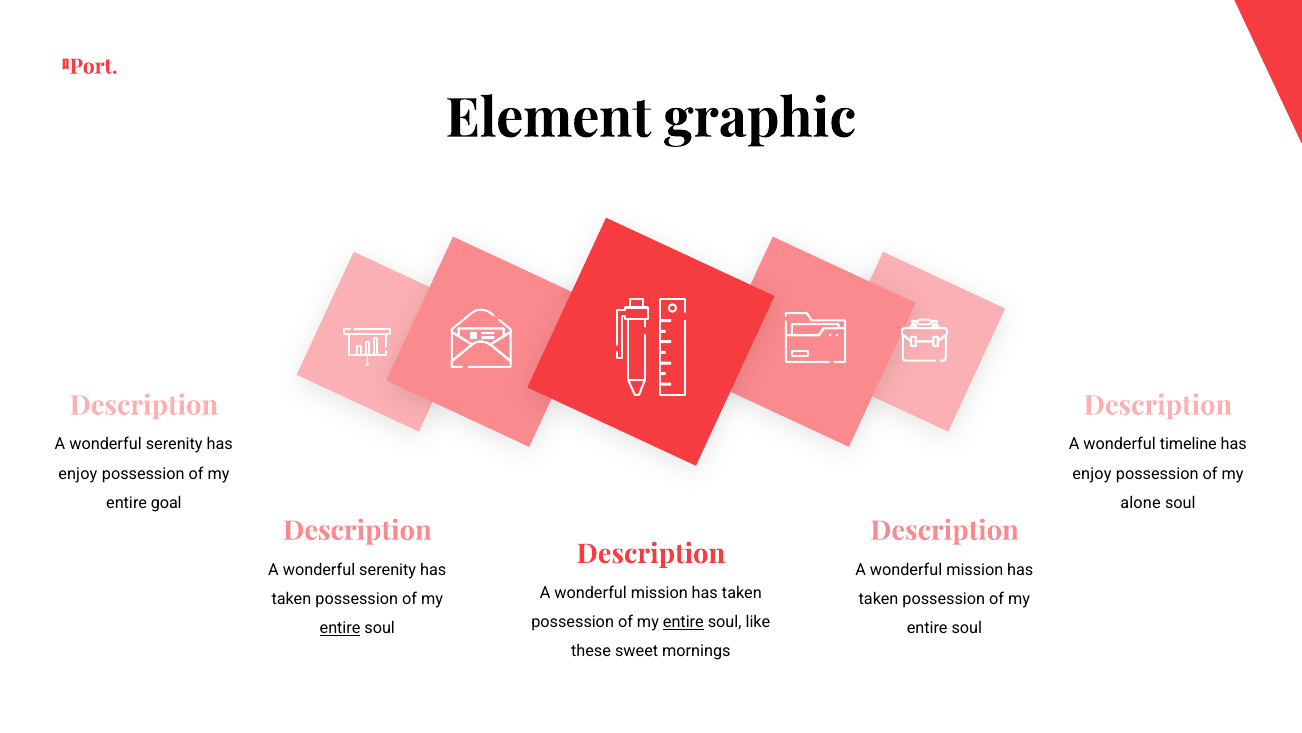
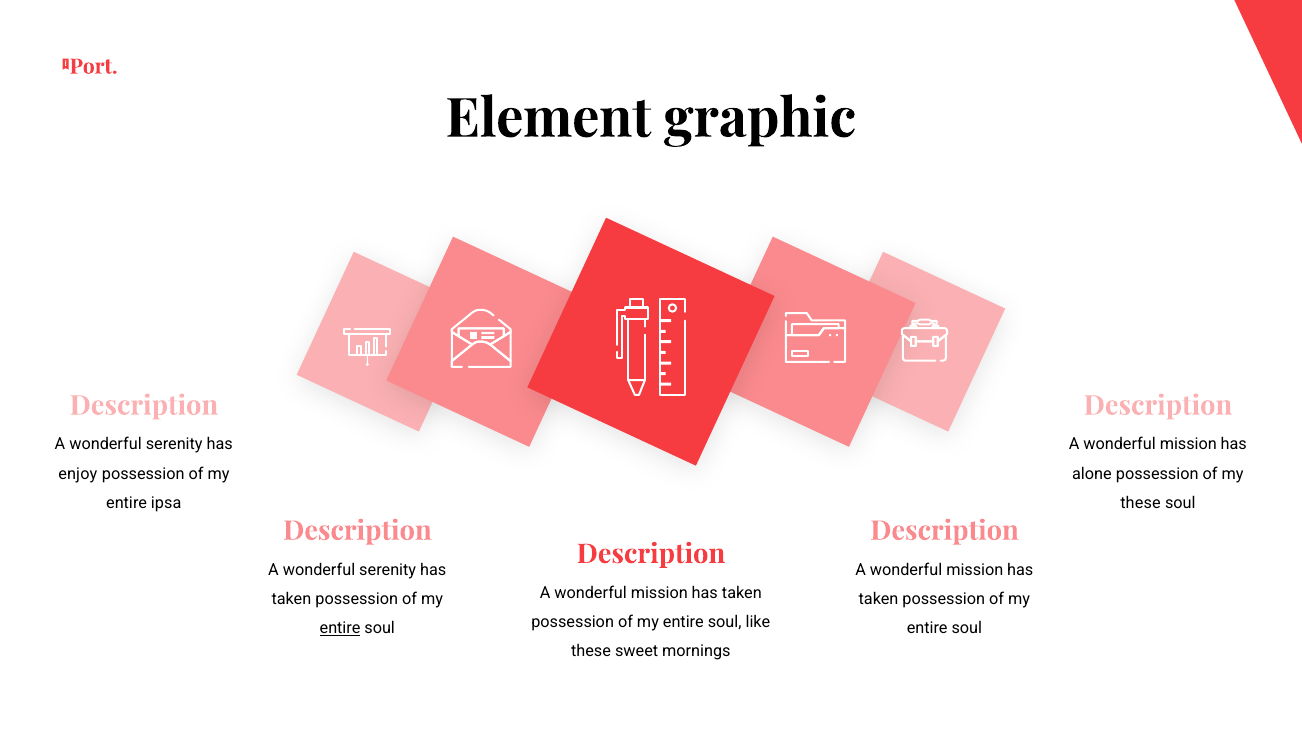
timeline at (1188, 444): timeline -> mission
enjoy at (1092, 473): enjoy -> alone
goal: goal -> ipsa
alone at (1141, 503): alone -> these
entire at (683, 622) underline: present -> none
